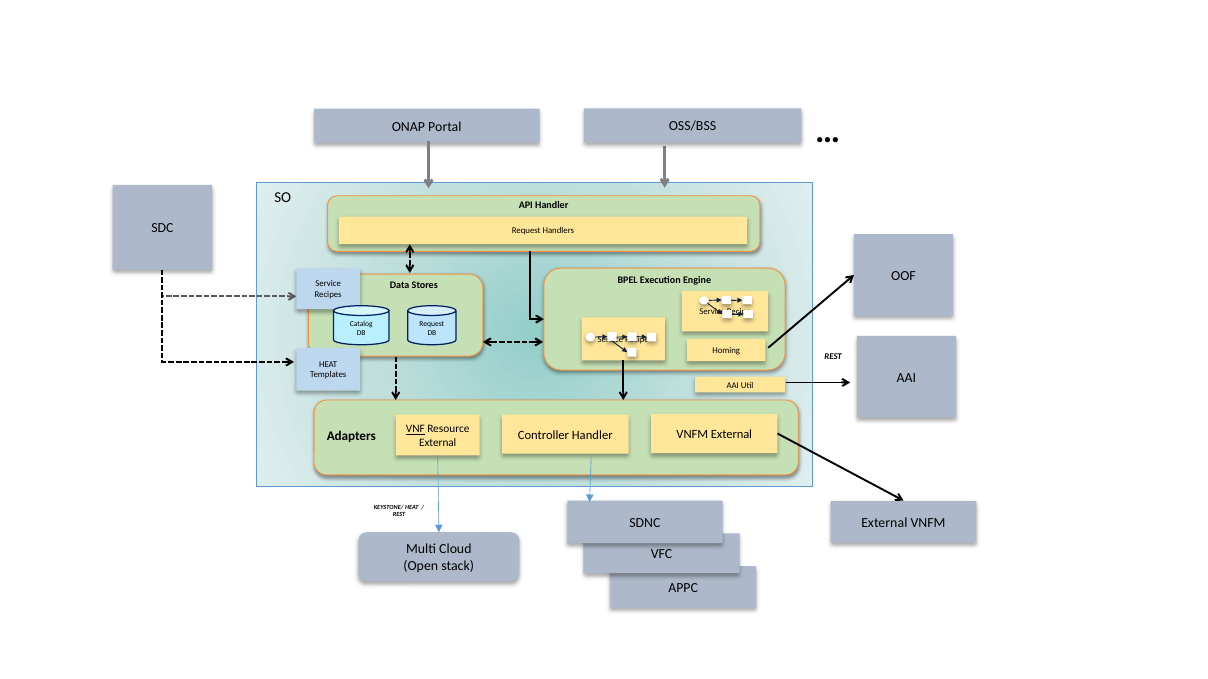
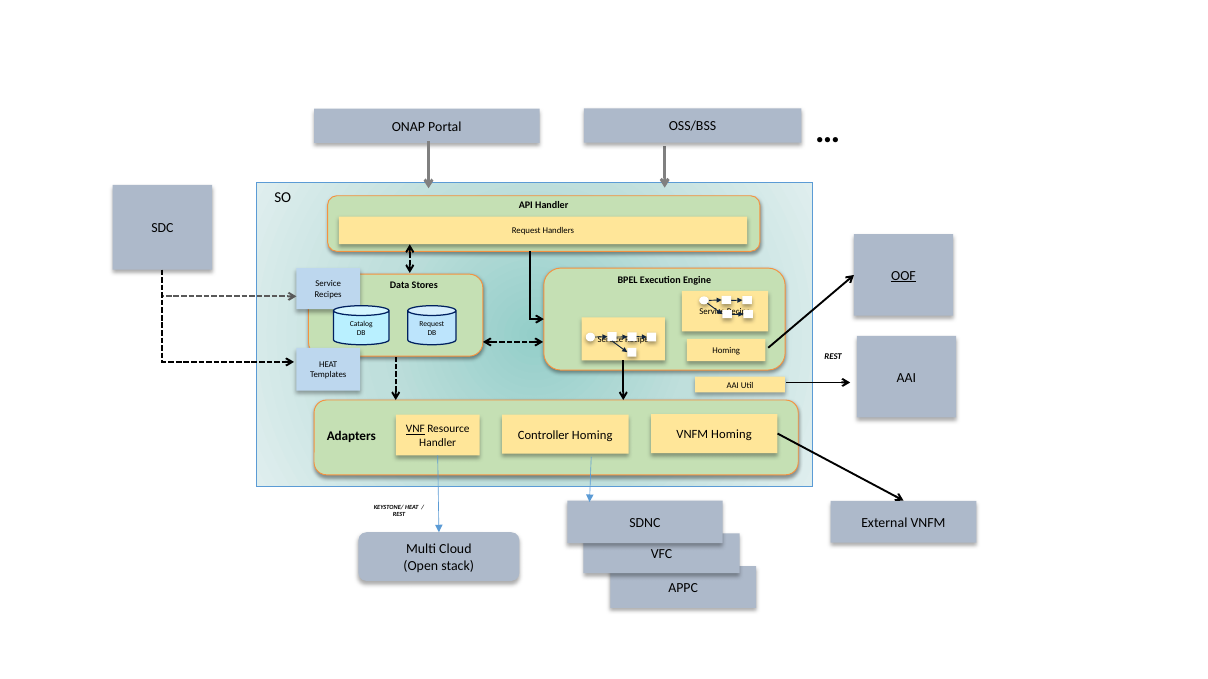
OOF underline: none -> present
VNFM External: External -> Homing
Controller Handler: Handler -> Homing
External at (438, 443): External -> Handler
